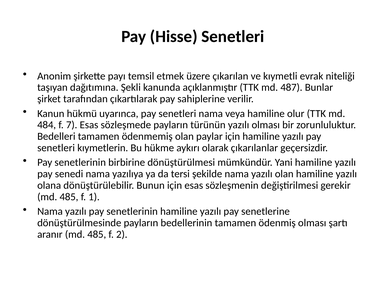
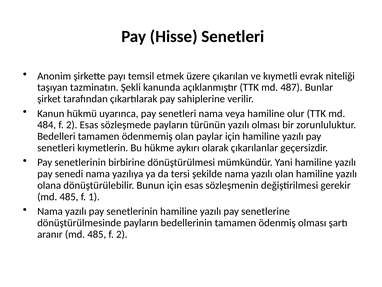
dağıtımına: dağıtımına -> tazminatın
484 f 7: 7 -> 2
